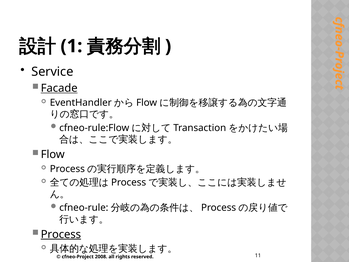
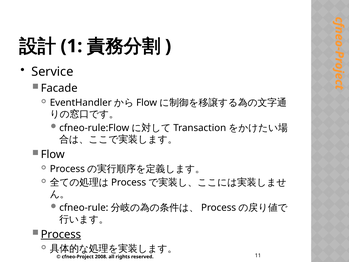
Facade underline: present -> none
